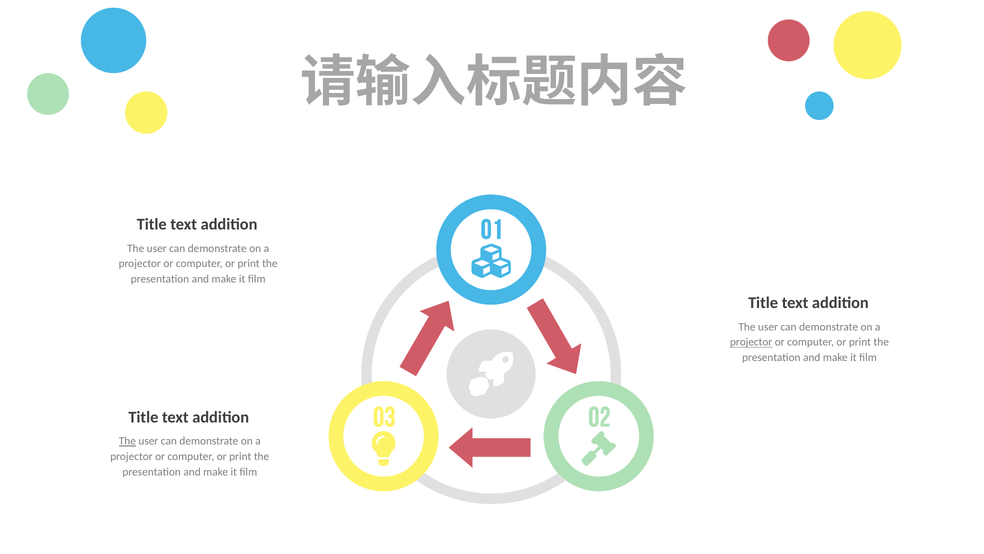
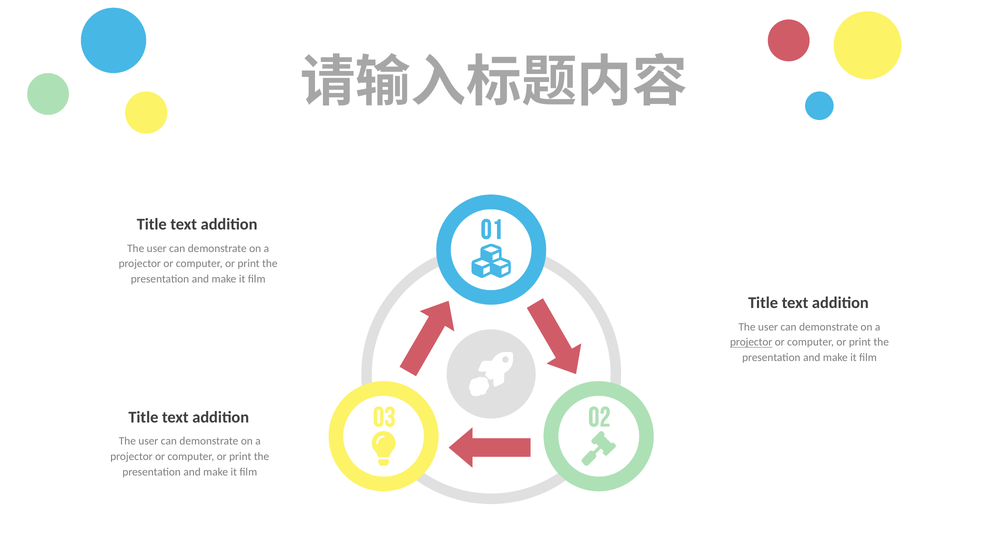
The at (127, 441) underline: present -> none
